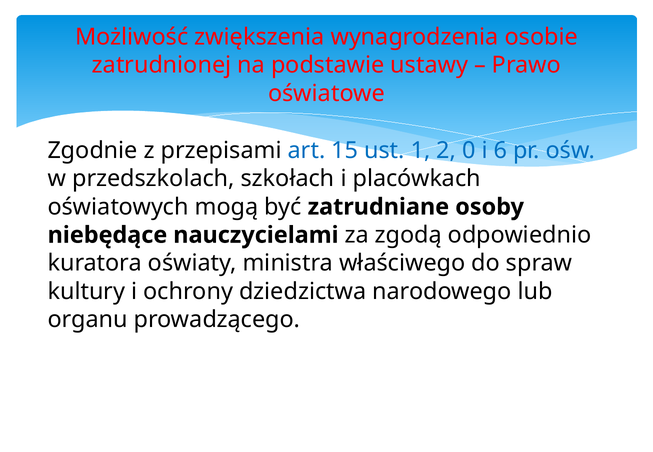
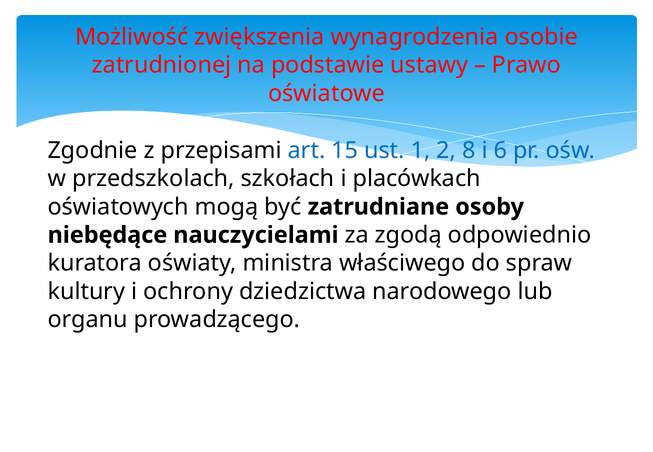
0: 0 -> 8
